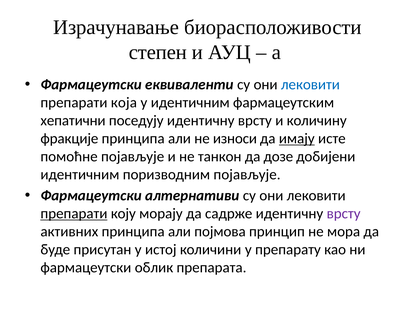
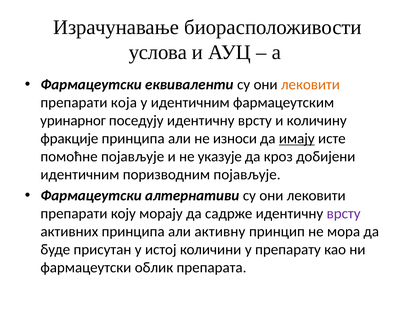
степен: степен -> услова
лековити at (310, 85) colour: blue -> orange
хепатични: хепатични -> уринарног
танкон: танкон -> указује
дозе: дозе -> кроз
препарати at (74, 214) underline: present -> none
појмова: појмова -> активну
